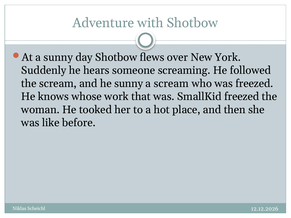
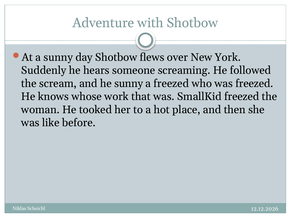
a scream: scream -> freezed
